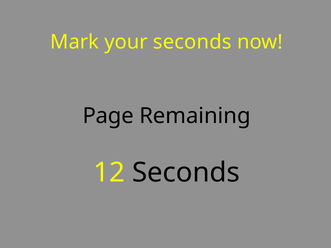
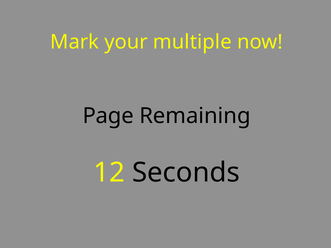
your seconds: seconds -> multiple
